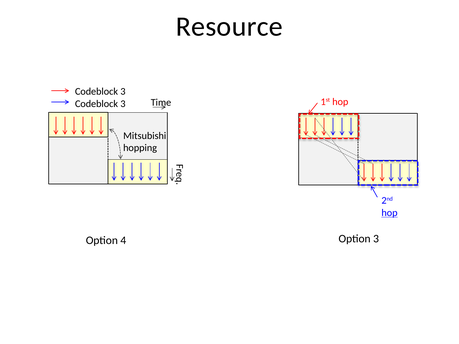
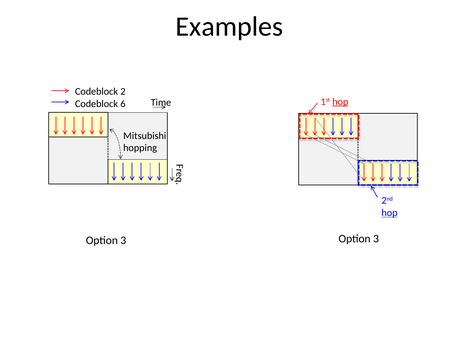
Resource: Resource -> Examples
3 at (123, 92): 3 -> 2
hop at (340, 102) underline: none -> present
3 at (123, 104): 3 -> 6
4 at (123, 241): 4 -> 3
